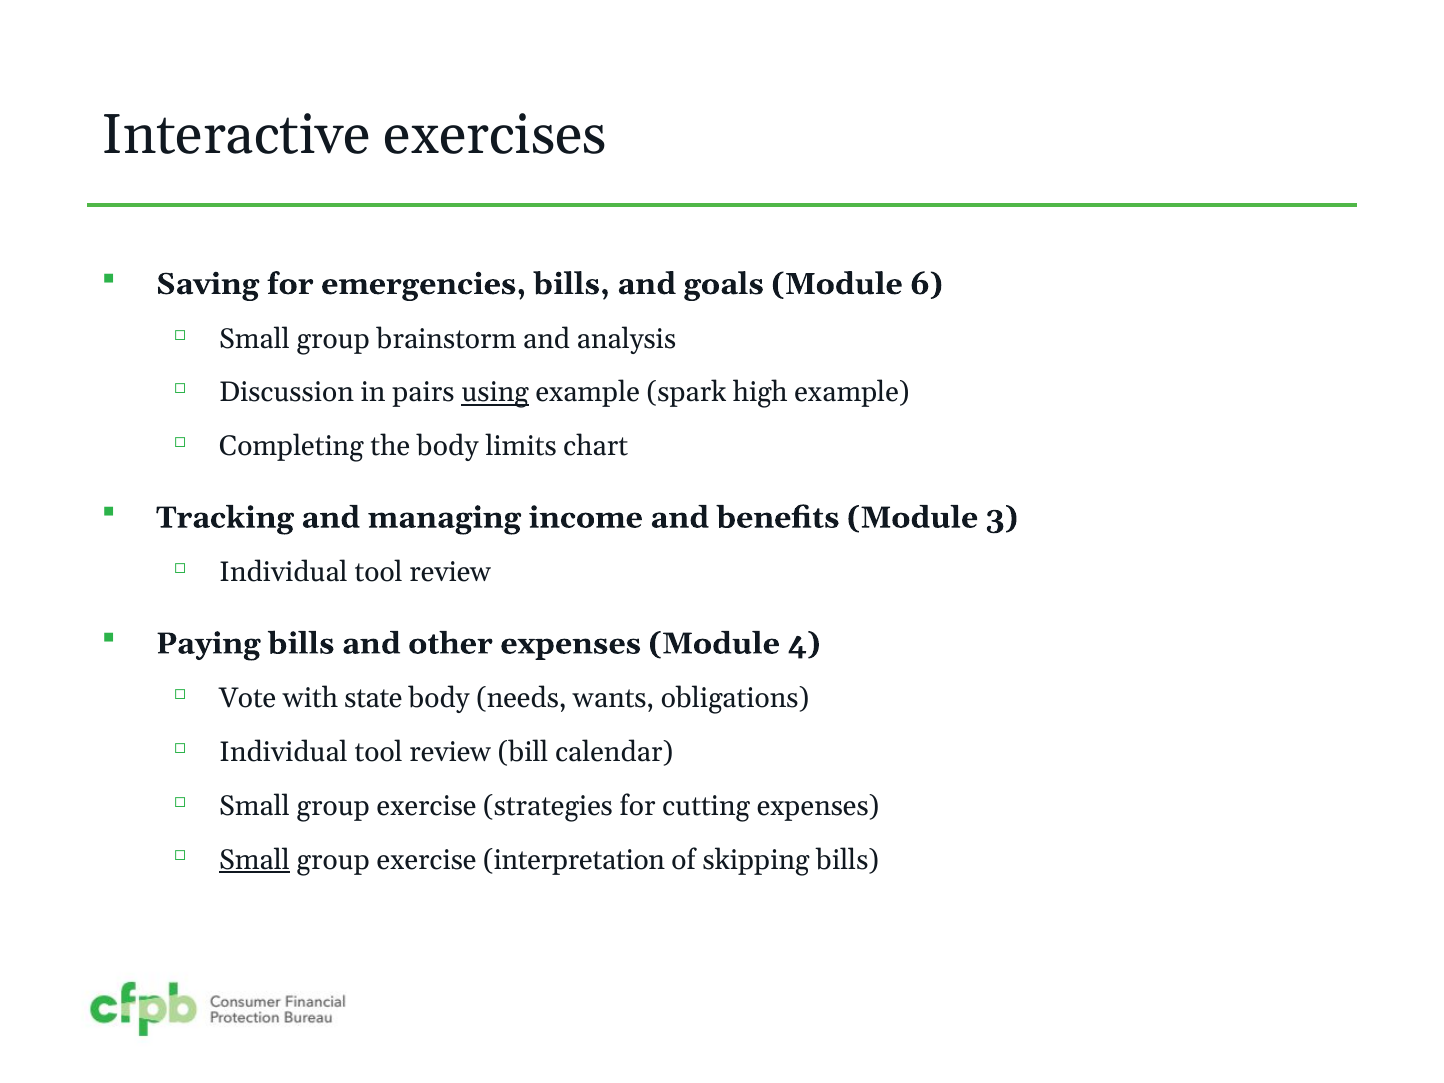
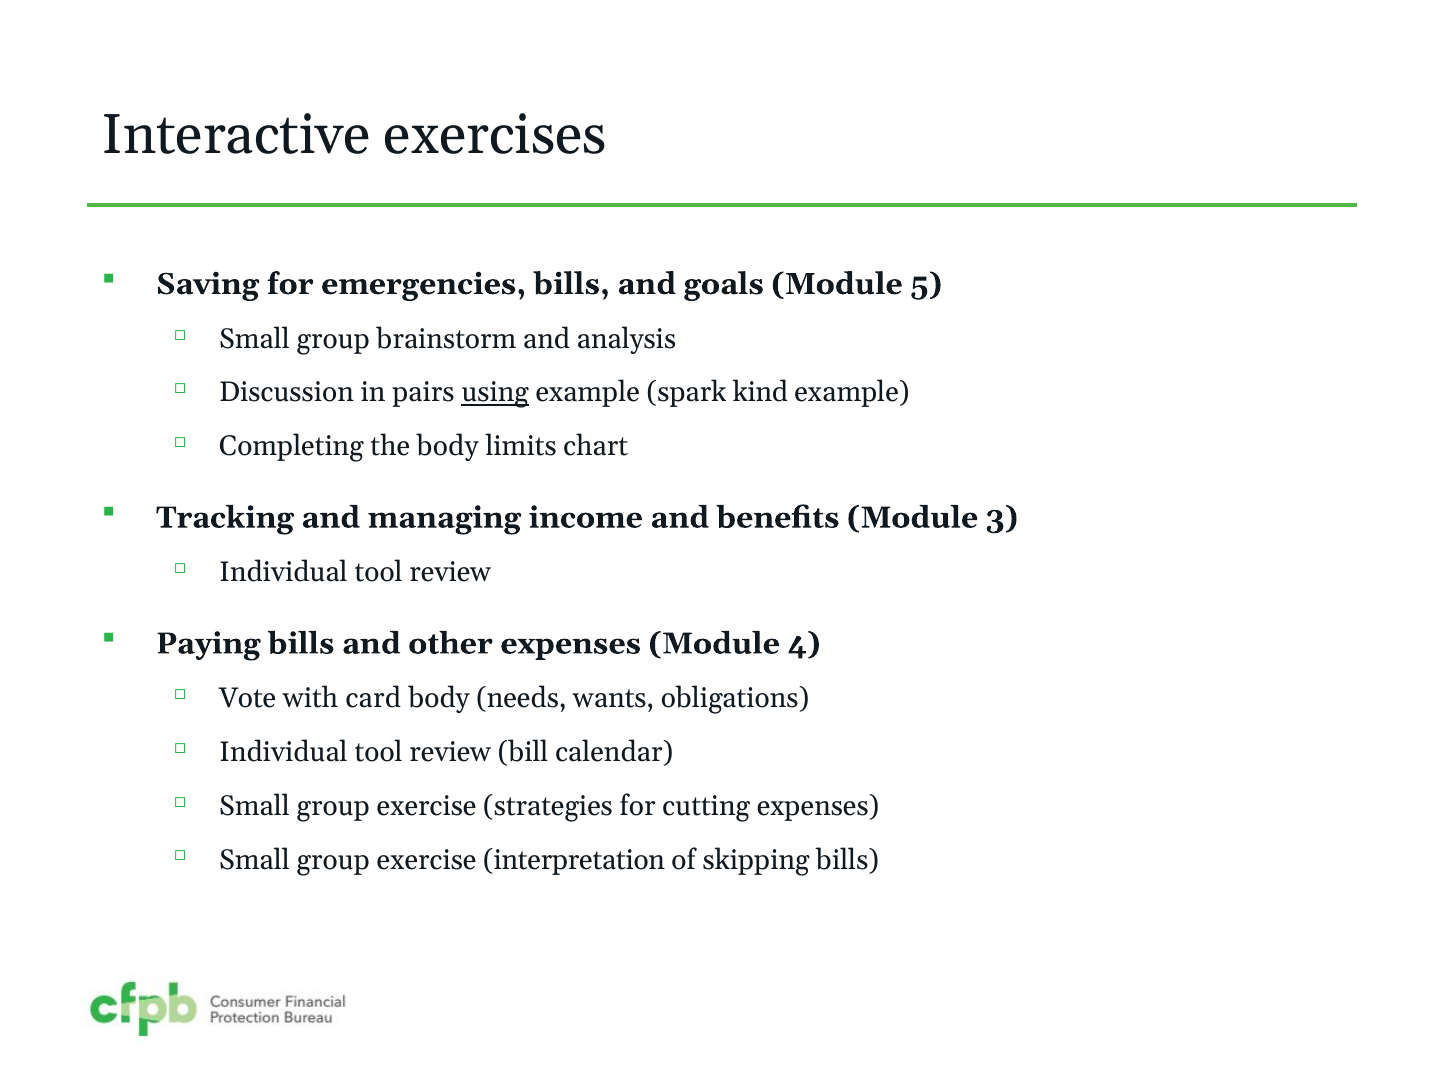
6: 6 -> 5
high: high -> kind
state: state -> card
Small at (255, 860) underline: present -> none
